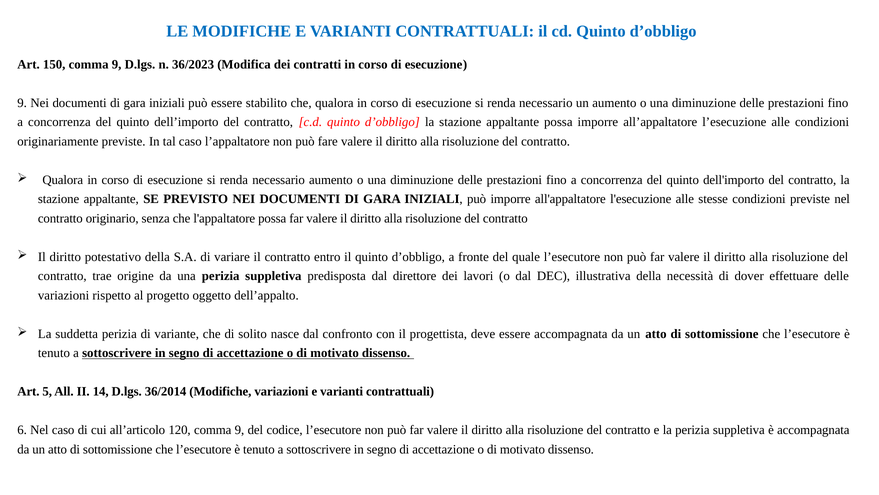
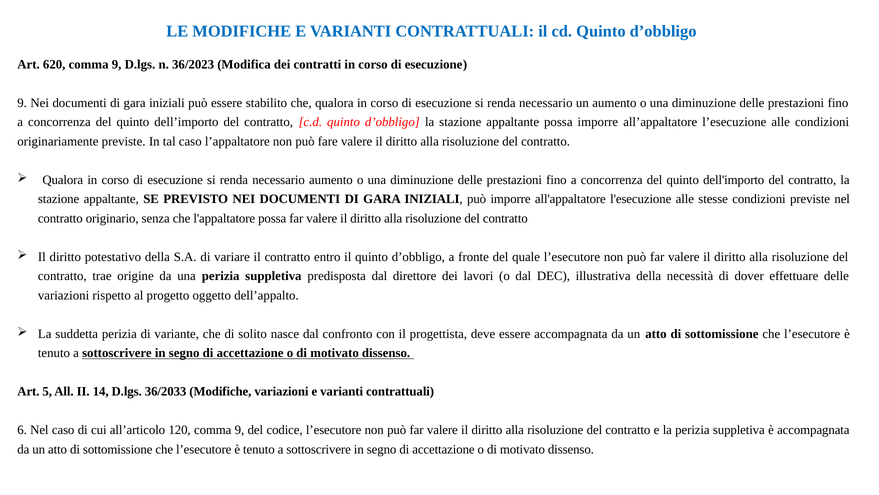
150: 150 -> 620
36/2014: 36/2014 -> 36/2033
